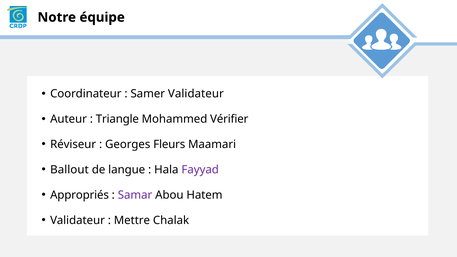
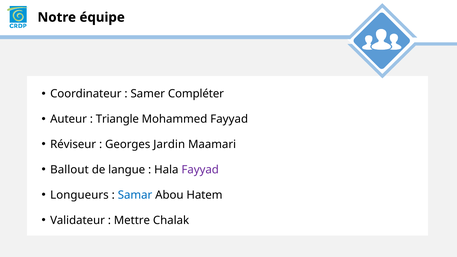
Samer Validateur: Validateur -> Compléter
Mohammed Vérifier: Vérifier -> Fayyad
Fleurs: Fleurs -> Jardin
Appropriés: Appropriés -> Longueurs
Samar colour: purple -> blue
